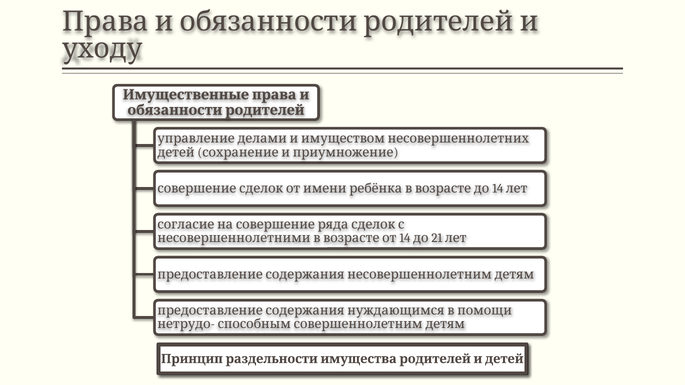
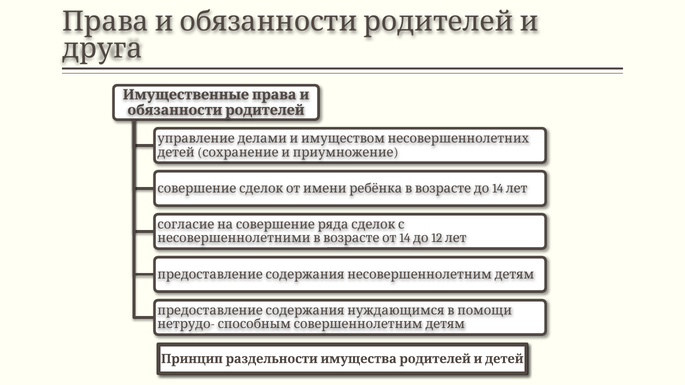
уходу: уходу -> друга
21: 21 -> 12
